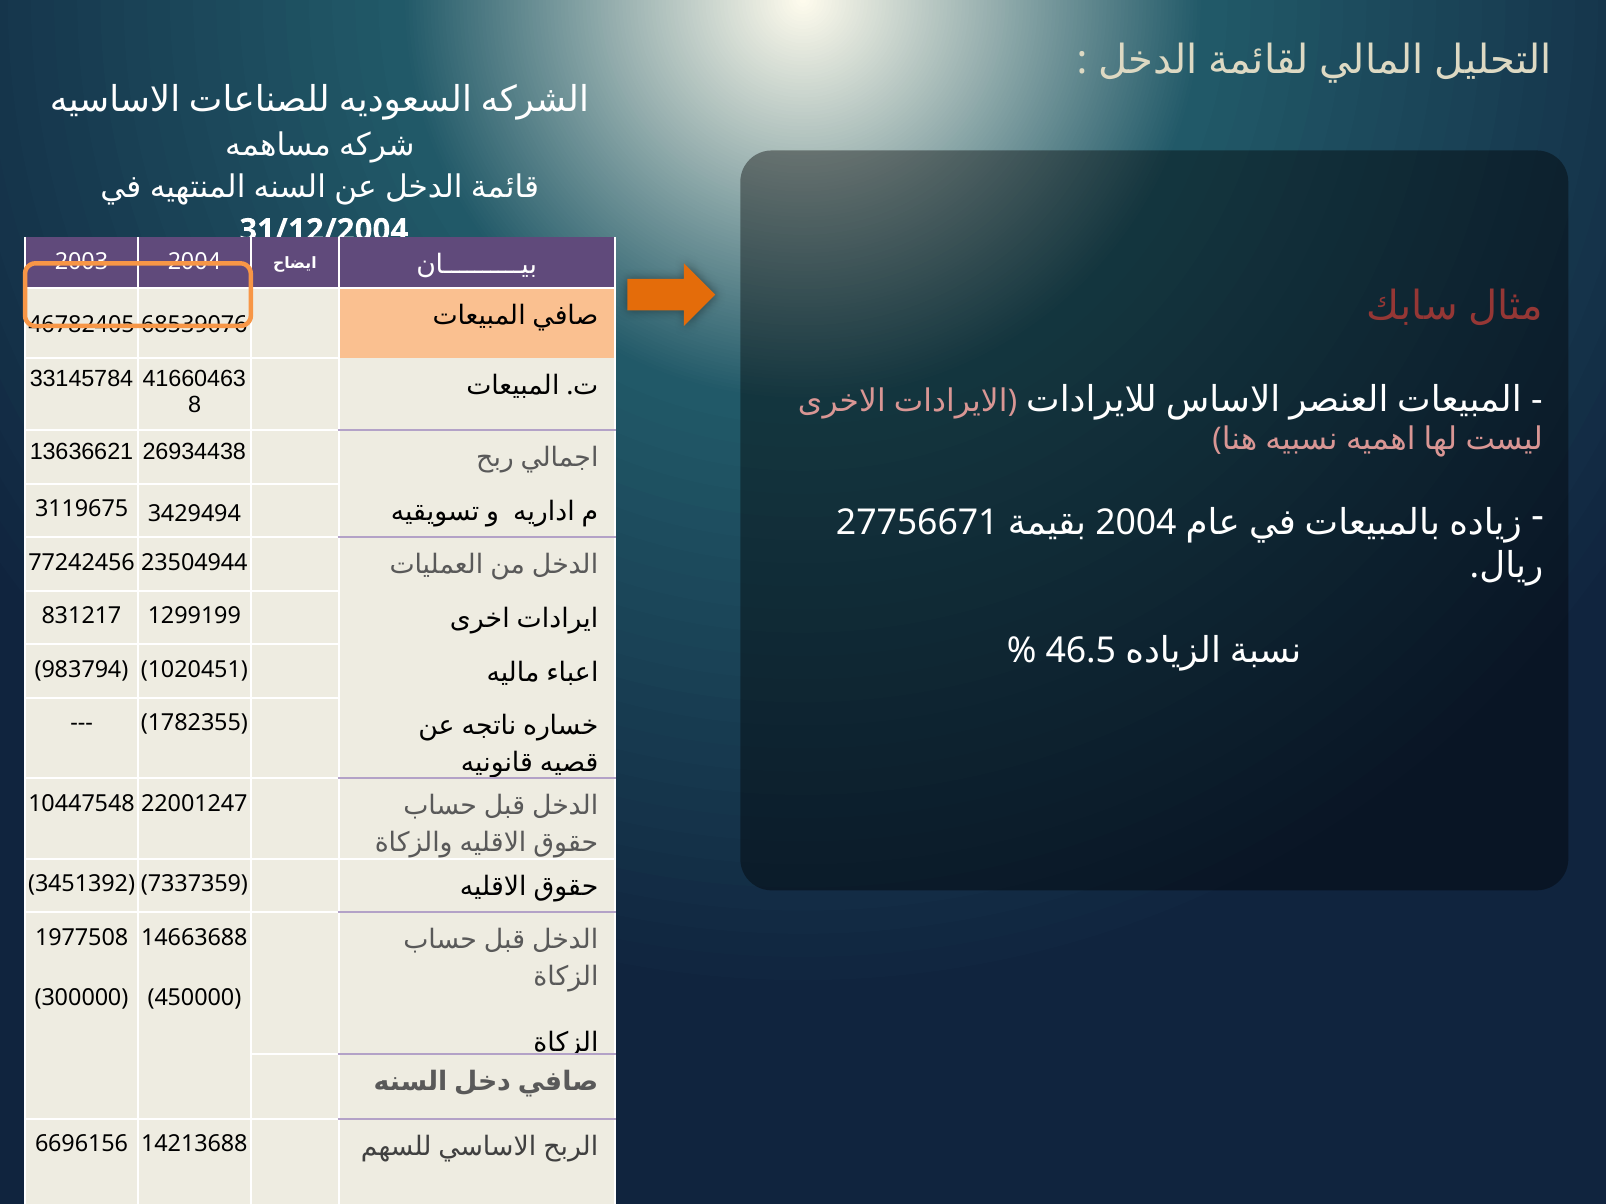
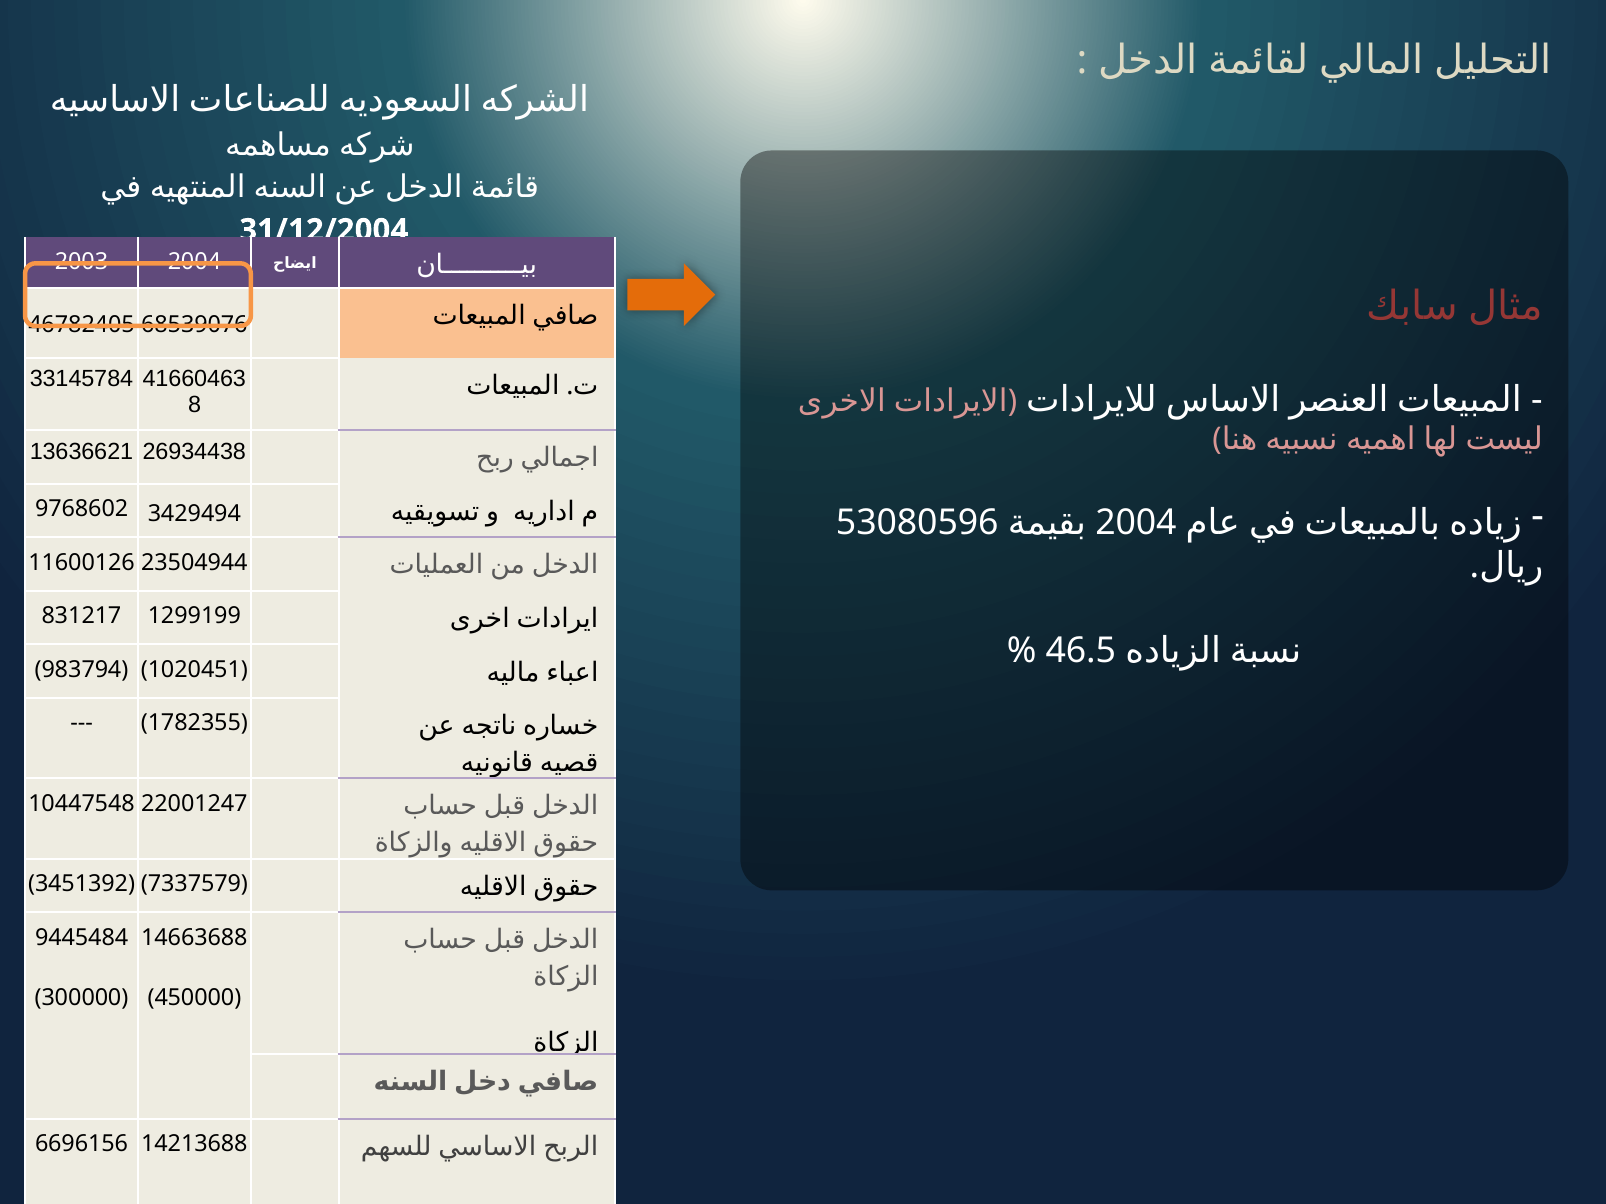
3119675: 3119675 -> 9768602
27756671: 27756671 -> 53080596
77242456: 77242456 -> 11600126
7337359: 7337359 -> 7337579
1977508: 1977508 -> 9445484
